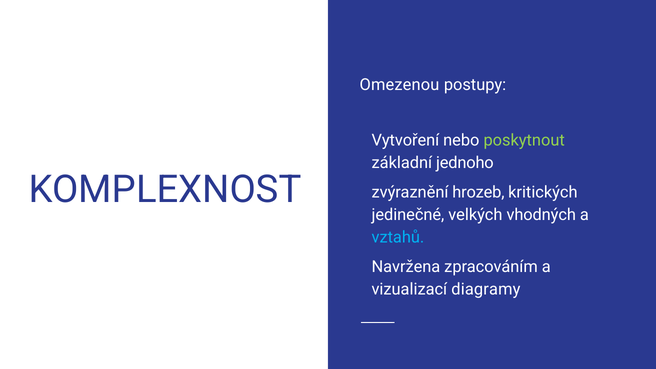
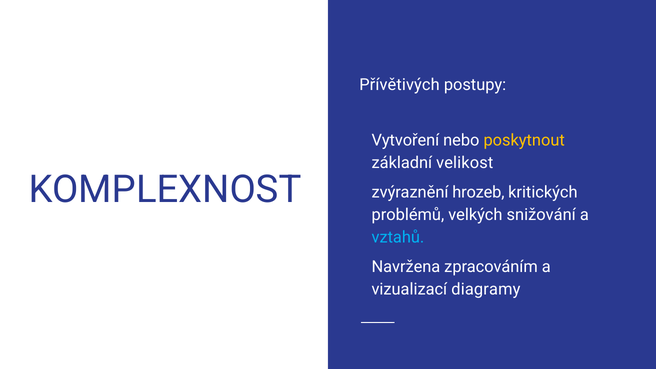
Omezenou: Omezenou -> Přívětivých
poskytnout colour: light green -> yellow
jednoho: jednoho -> velikost
jedinečné: jedinečné -> problémů
vhodných: vhodných -> snižování
